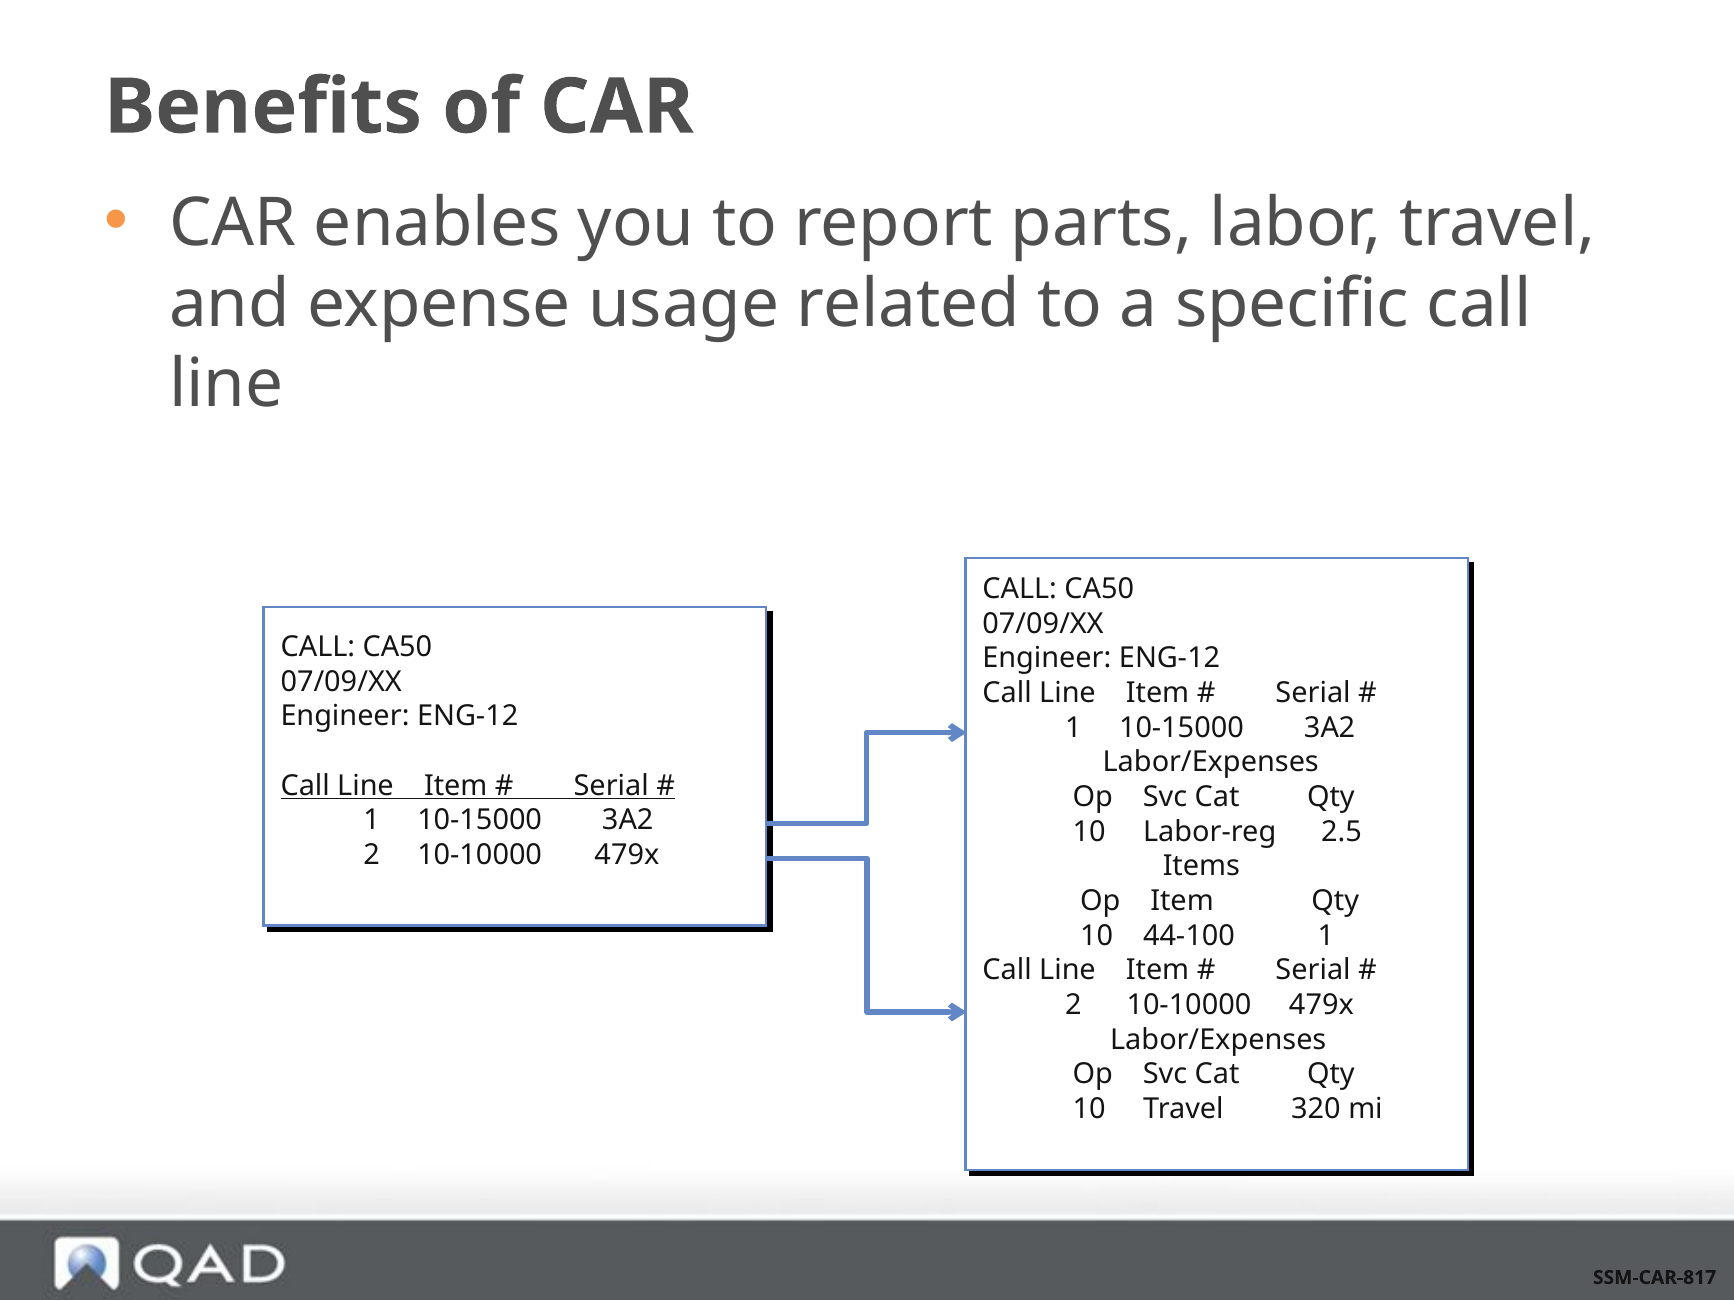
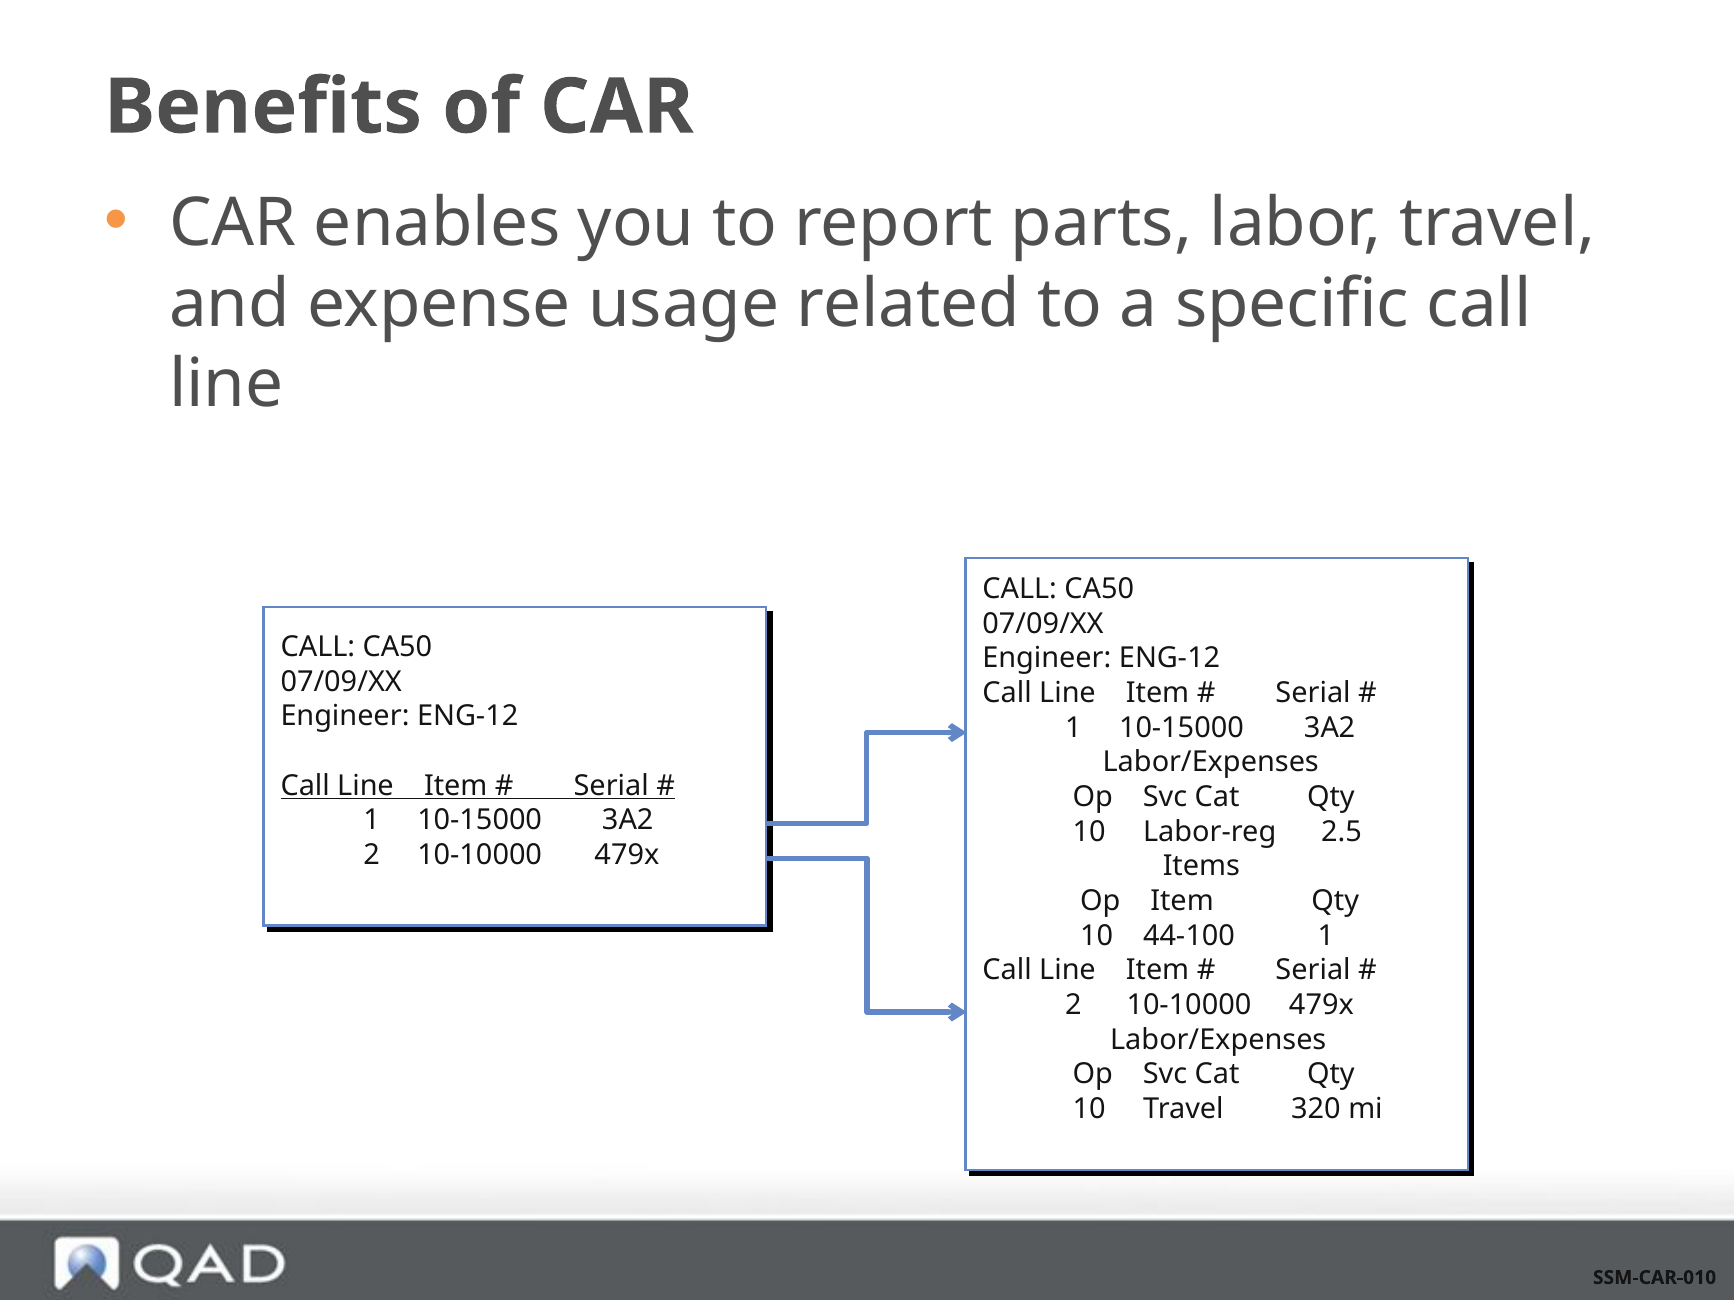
SSM-CAR-817: SSM-CAR-817 -> SSM-CAR-010
